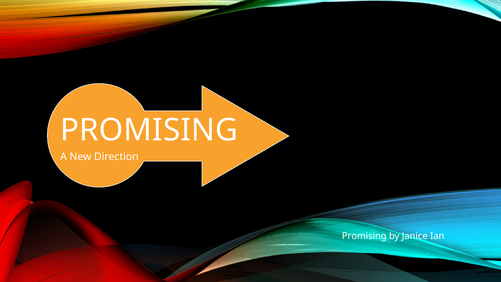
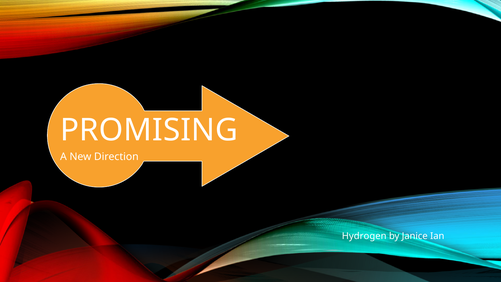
Promising at (364, 236): Promising -> Hydrogen
